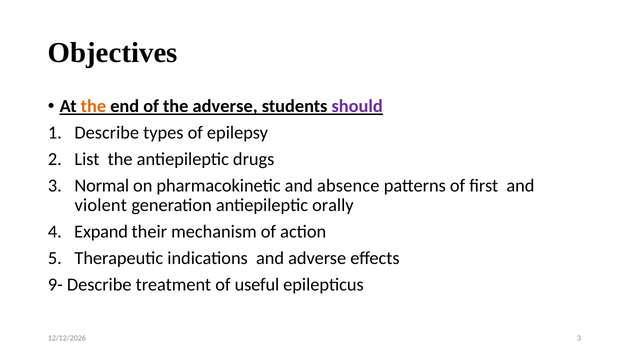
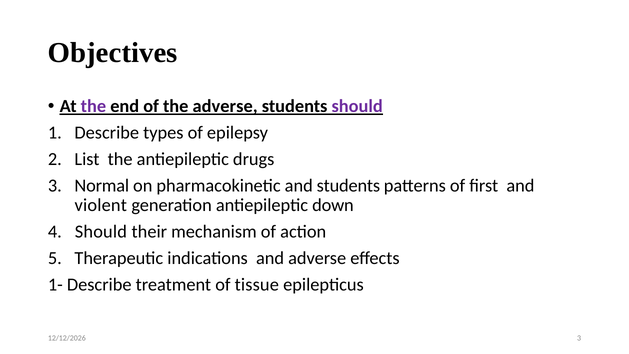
the at (93, 106) colour: orange -> purple
and absence: absence -> students
orally: orally -> down
Expand at (101, 232): Expand -> Should
9-: 9- -> 1-
useful: useful -> tissue
